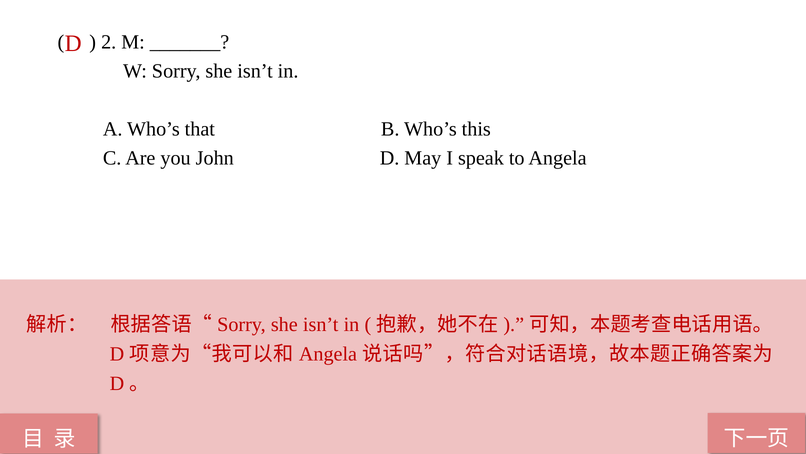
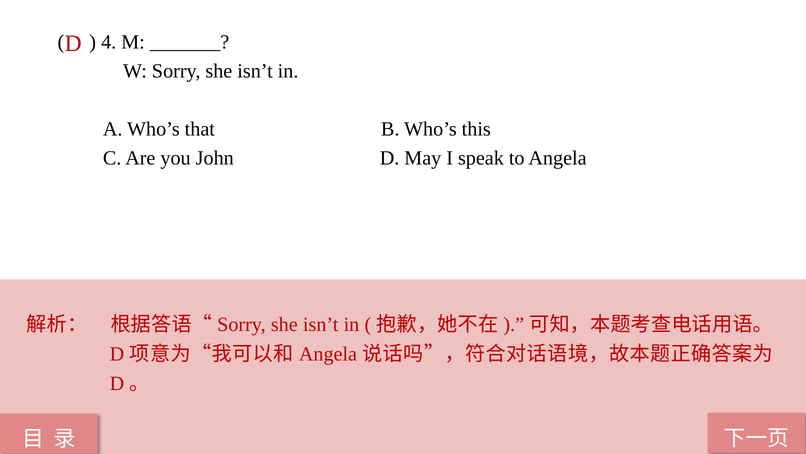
2: 2 -> 4
